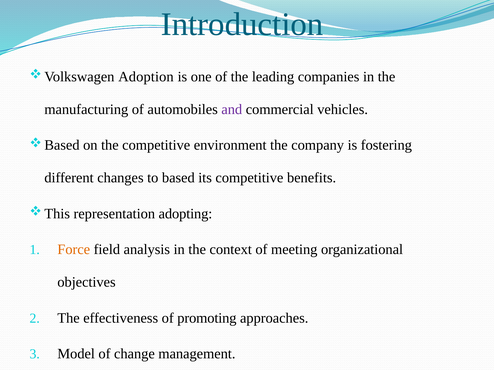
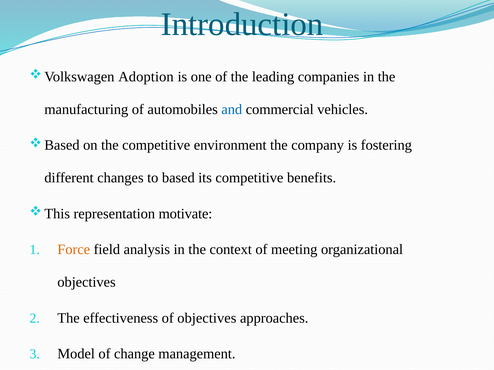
and colour: purple -> blue
adopting: adopting -> motivate
of promoting: promoting -> objectives
